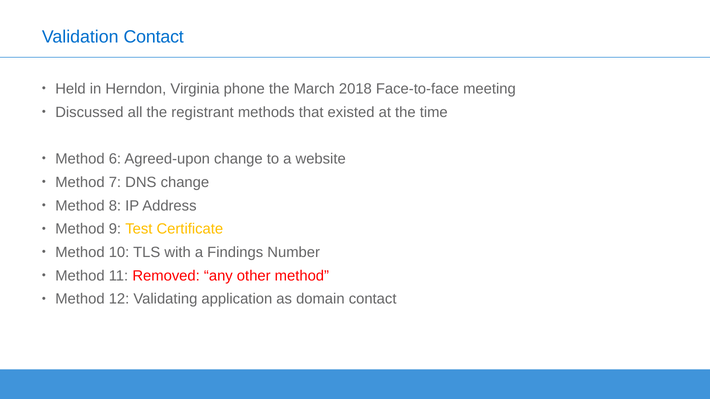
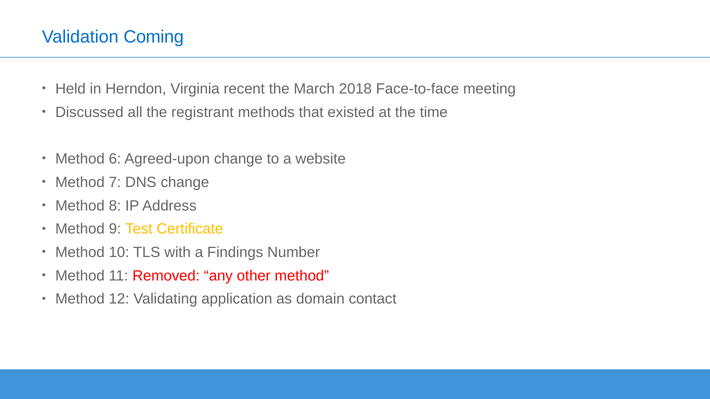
Validation Contact: Contact -> Coming
phone: phone -> recent
